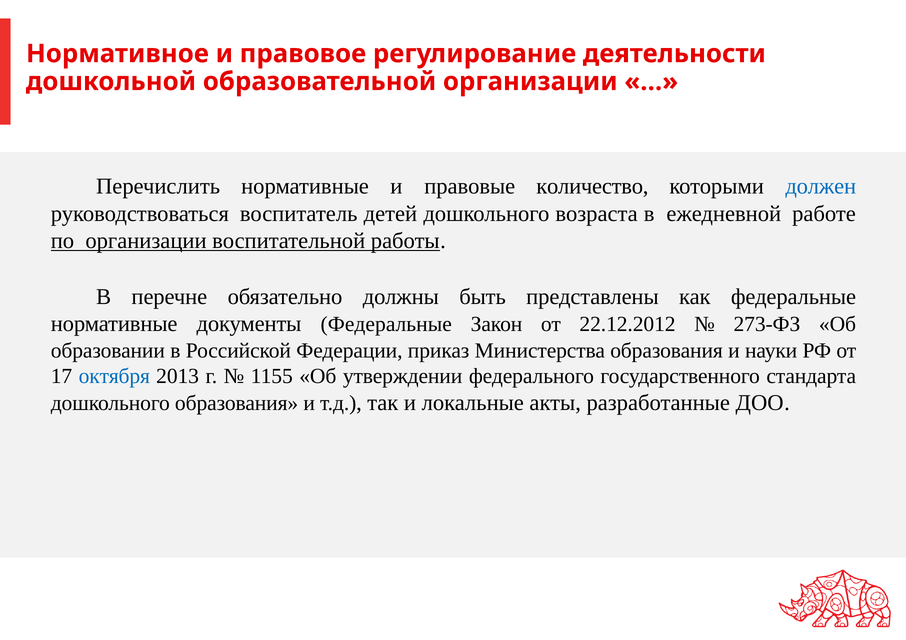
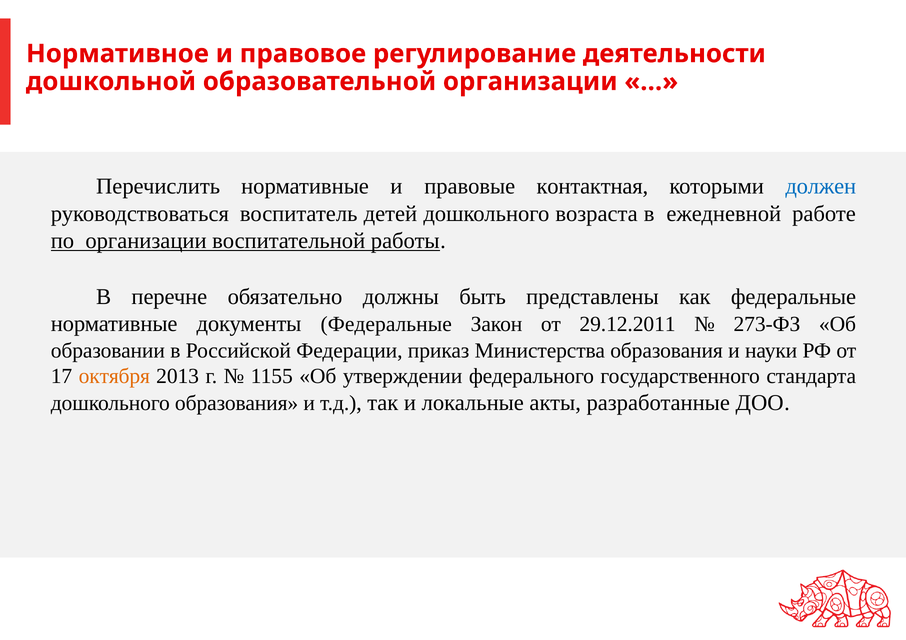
количество: количество -> контактная
22.12.2012: 22.12.2012 -> 29.12.2011
октября colour: blue -> orange
